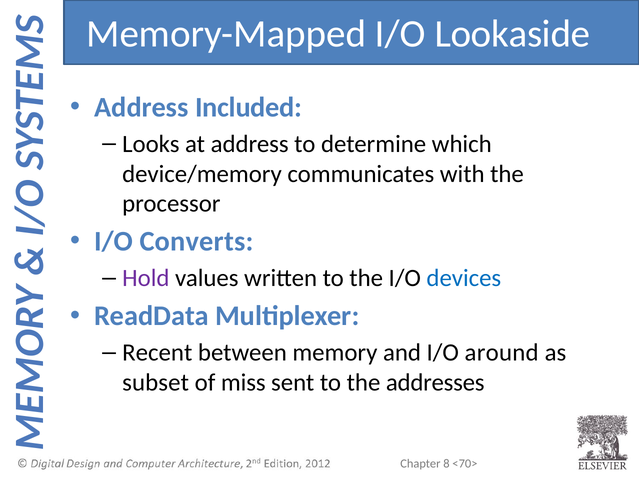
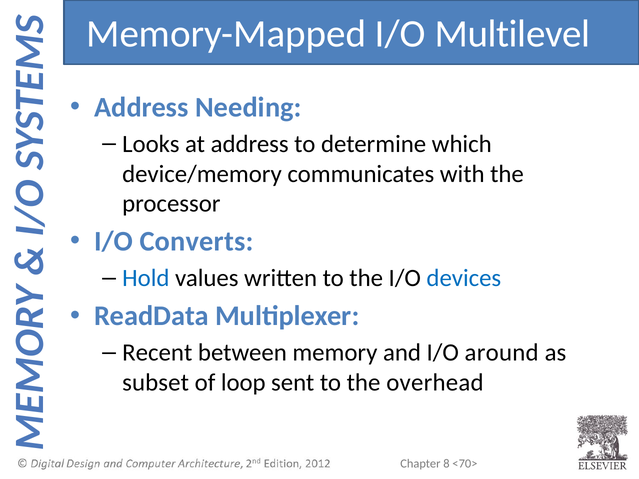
Lookaside: Lookaside -> Multilevel
Included: Included -> Needing
Hold colour: purple -> blue
miss: miss -> loop
addresses: addresses -> overhead
